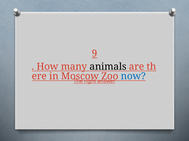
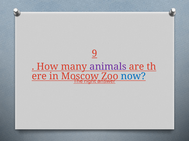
animals colour: black -> purple
